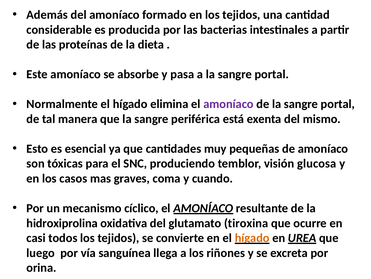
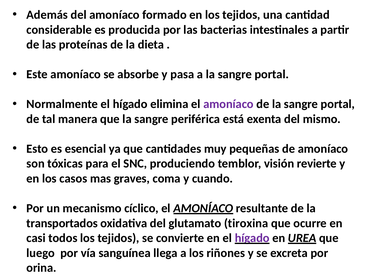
glucosa: glucosa -> revierte
hidroxiprolina: hidroxiprolina -> transportados
hígado at (252, 237) colour: orange -> purple
